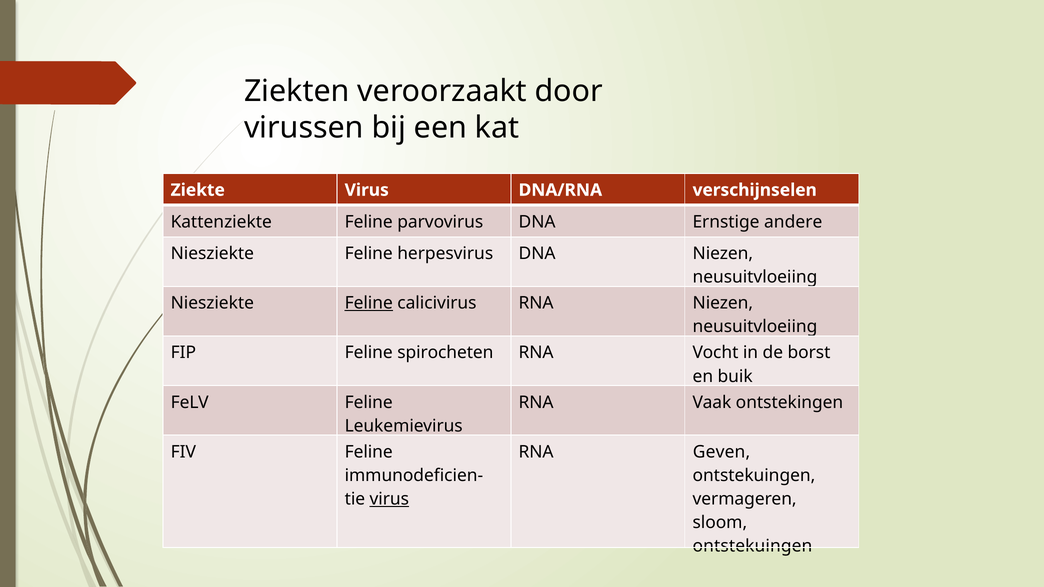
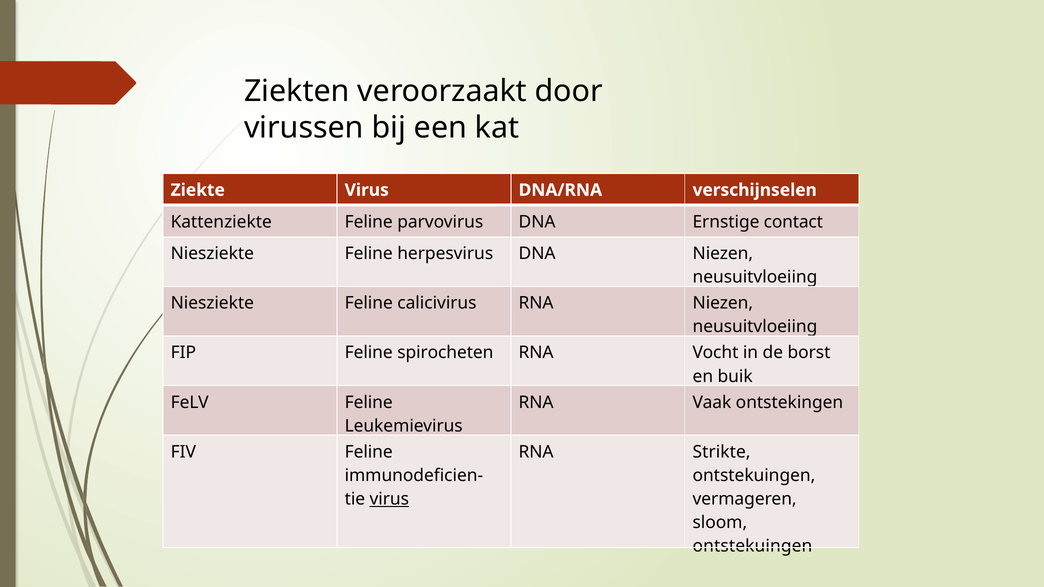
andere: andere -> contact
Feline at (369, 303) underline: present -> none
Geven: Geven -> Strikte
